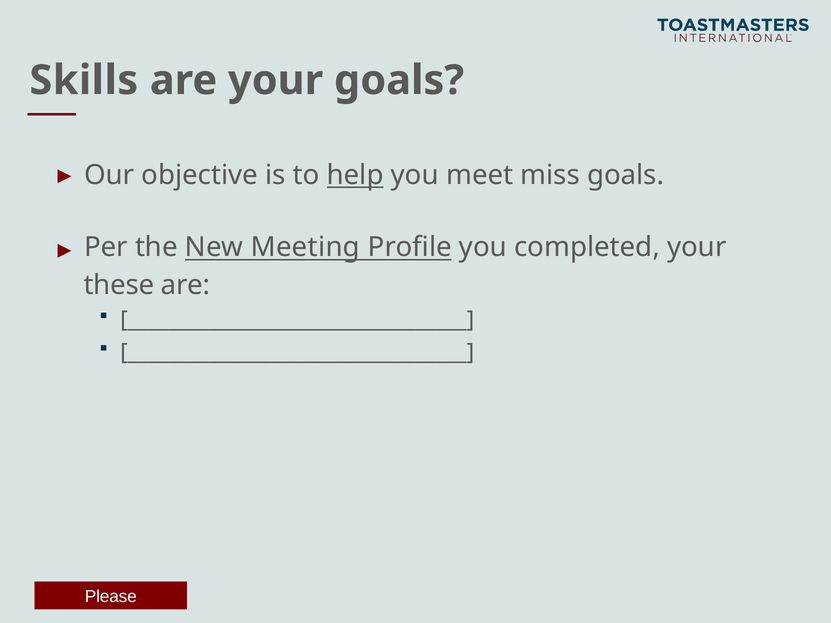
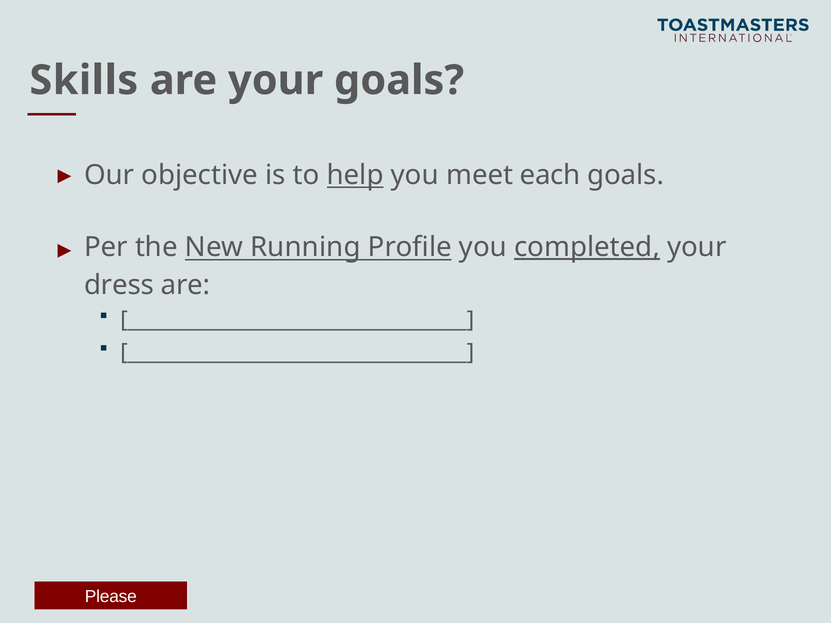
miss: miss -> each
Meeting: Meeting -> Running
completed underline: none -> present
these: these -> dress
